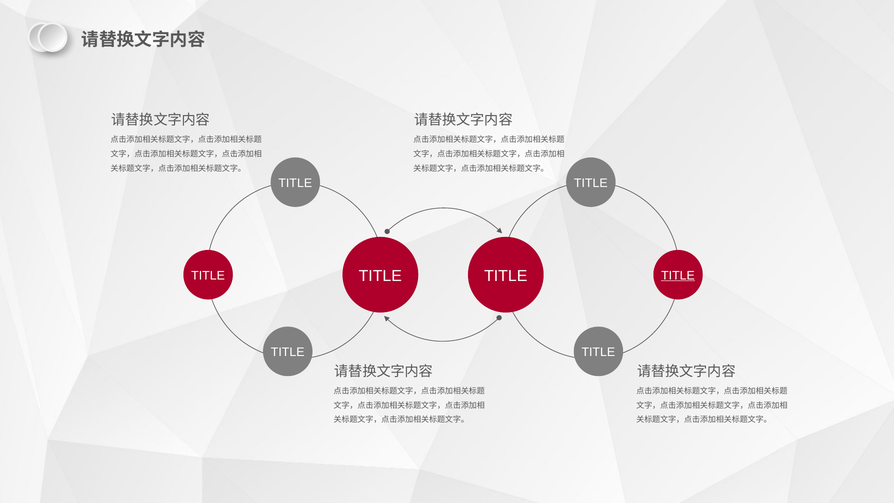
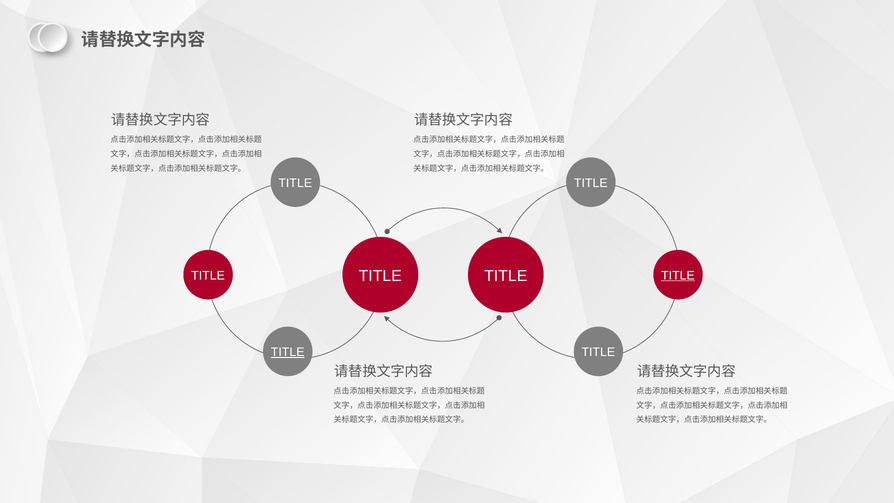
TITLE at (288, 352) underline: none -> present
